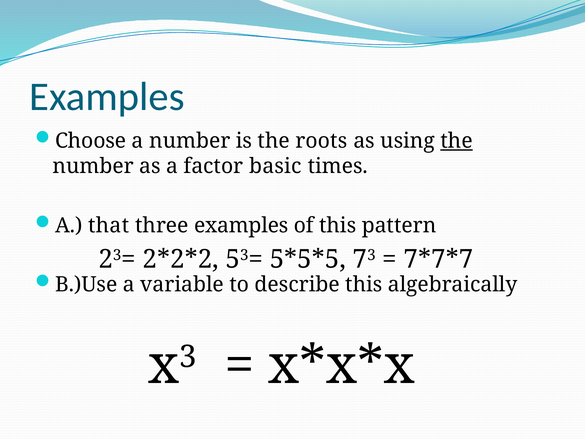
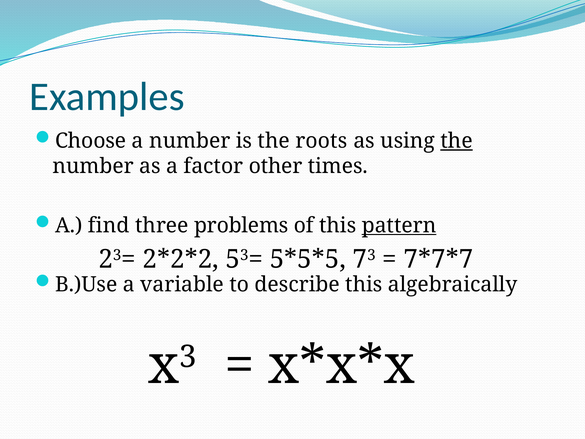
basic: basic -> other
that: that -> find
three examples: examples -> problems
pattern underline: none -> present
